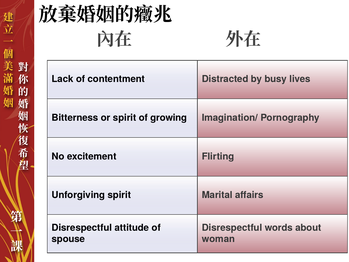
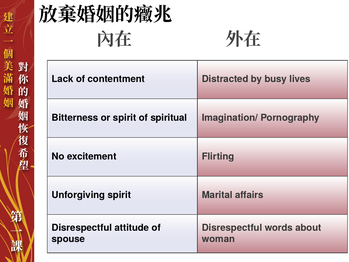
growing: growing -> spiritual
